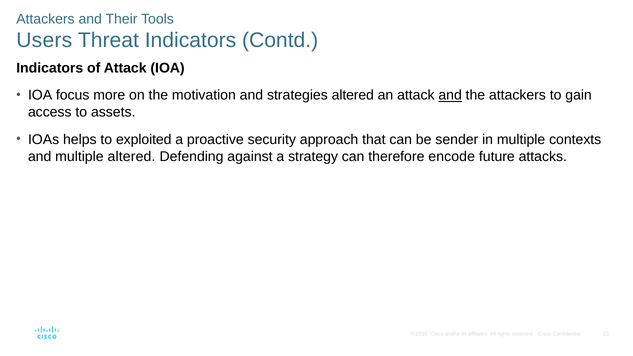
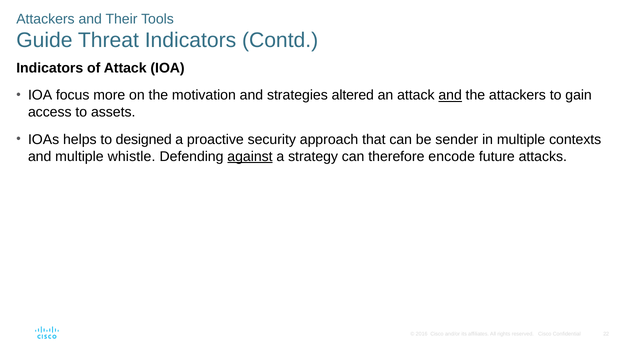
Users: Users -> Guide
exploited: exploited -> designed
multiple altered: altered -> whistle
against underline: none -> present
